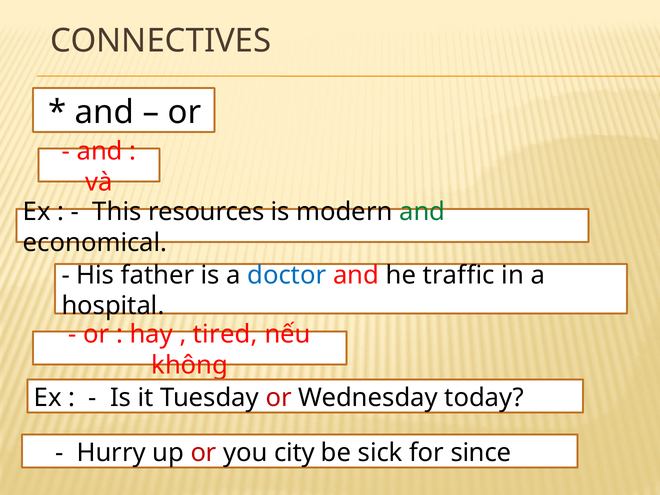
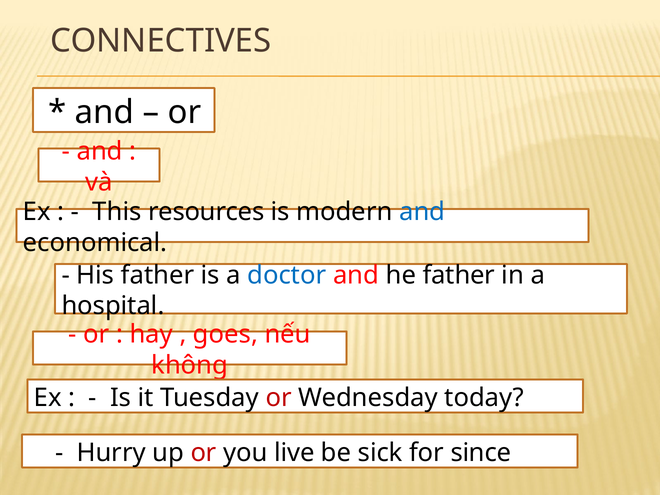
and at (422, 212) colour: green -> blue
he traffic: traffic -> father
tired: tired -> goes
city: city -> live
